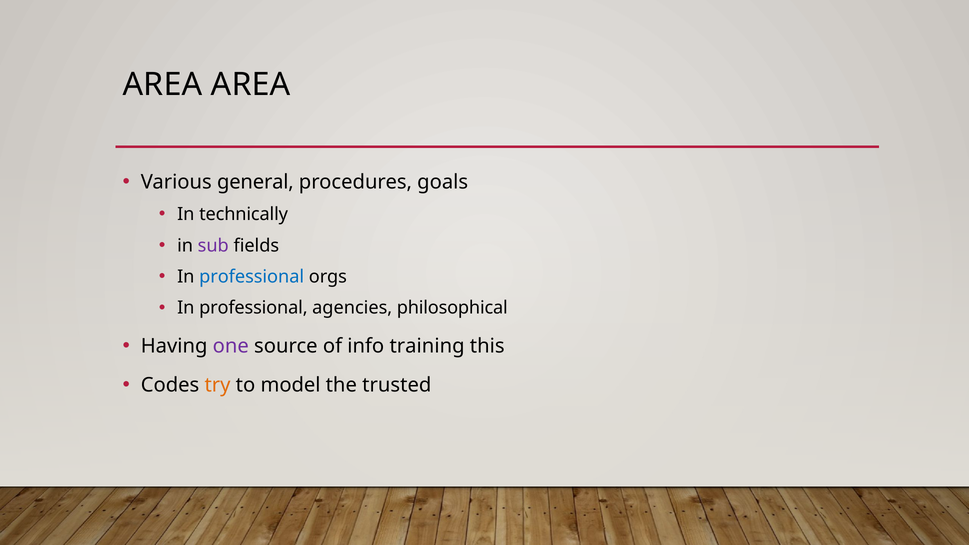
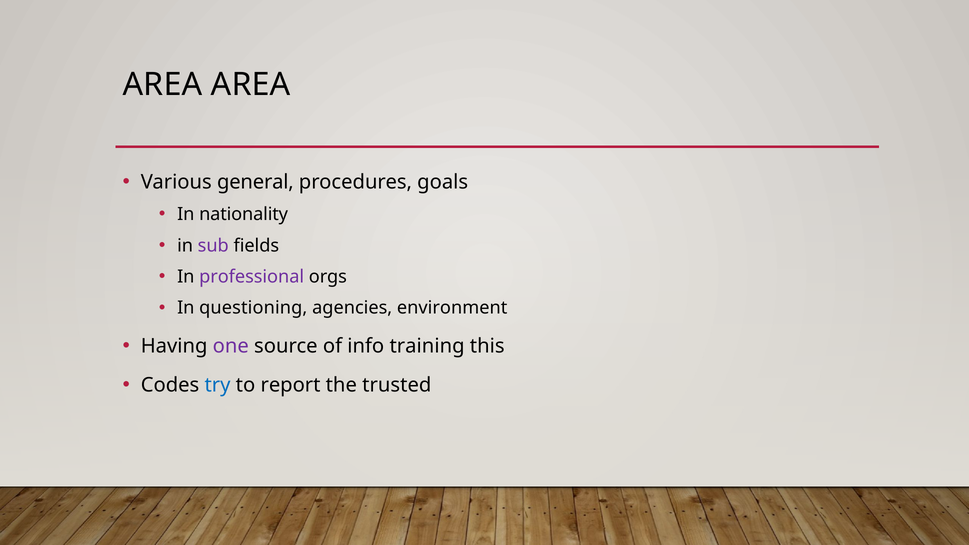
technically: technically -> nationality
professional at (252, 277) colour: blue -> purple
professional at (253, 308): professional -> questioning
philosophical: philosophical -> environment
try colour: orange -> blue
model: model -> report
